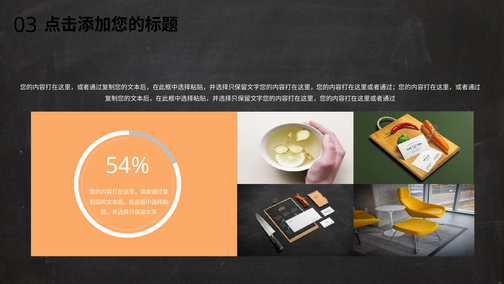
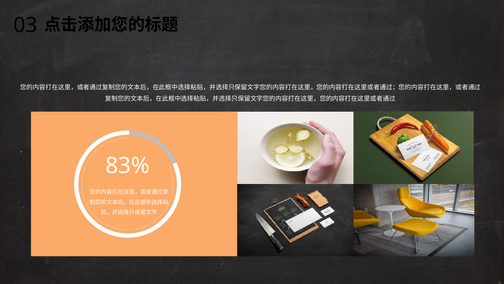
54%: 54% -> 83%
